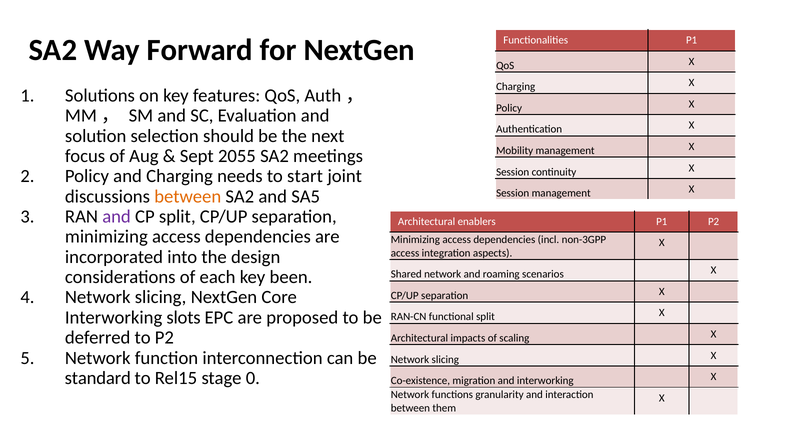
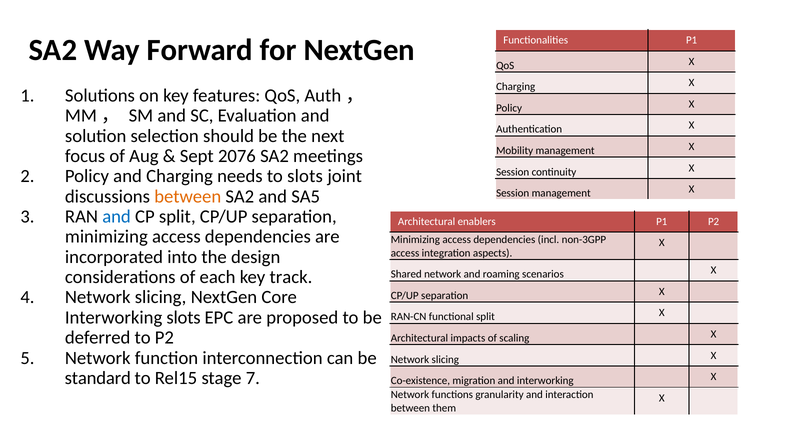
2055: 2055 -> 2076
to start: start -> slots
and at (117, 217) colour: purple -> blue
been: been -> track
0: 0 -> 7
